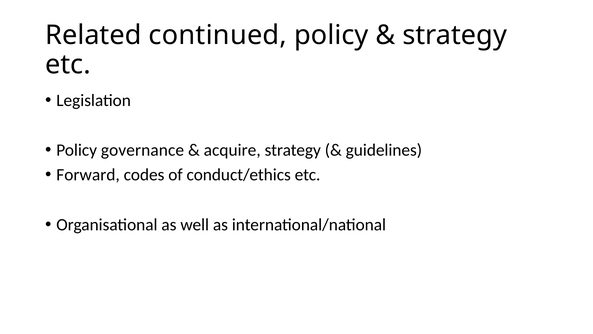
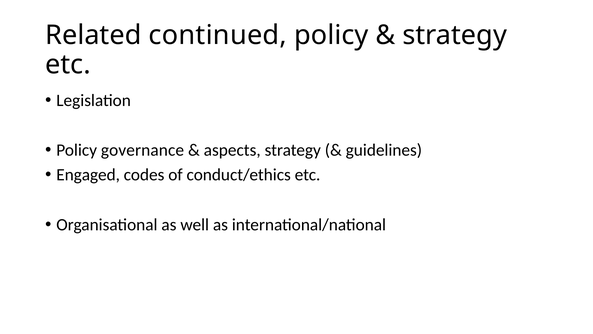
acquire: acquire -> aspects
Forward: Forward -> Engaged
